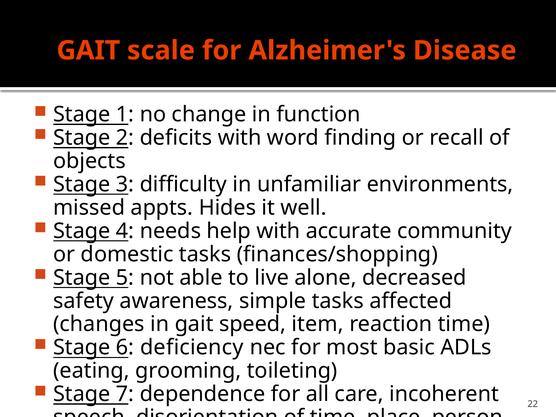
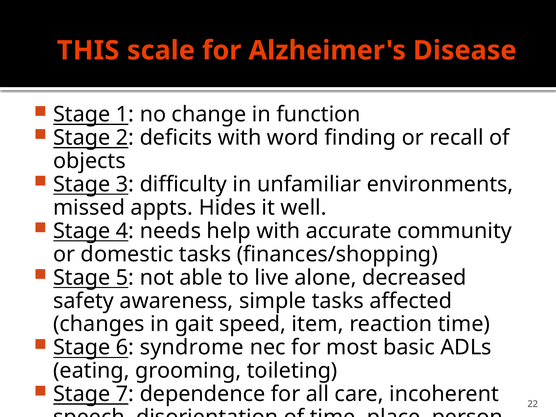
GAIT at (88, 51): GAIT -> THIS
deficiency: deficiency -> syndrome
